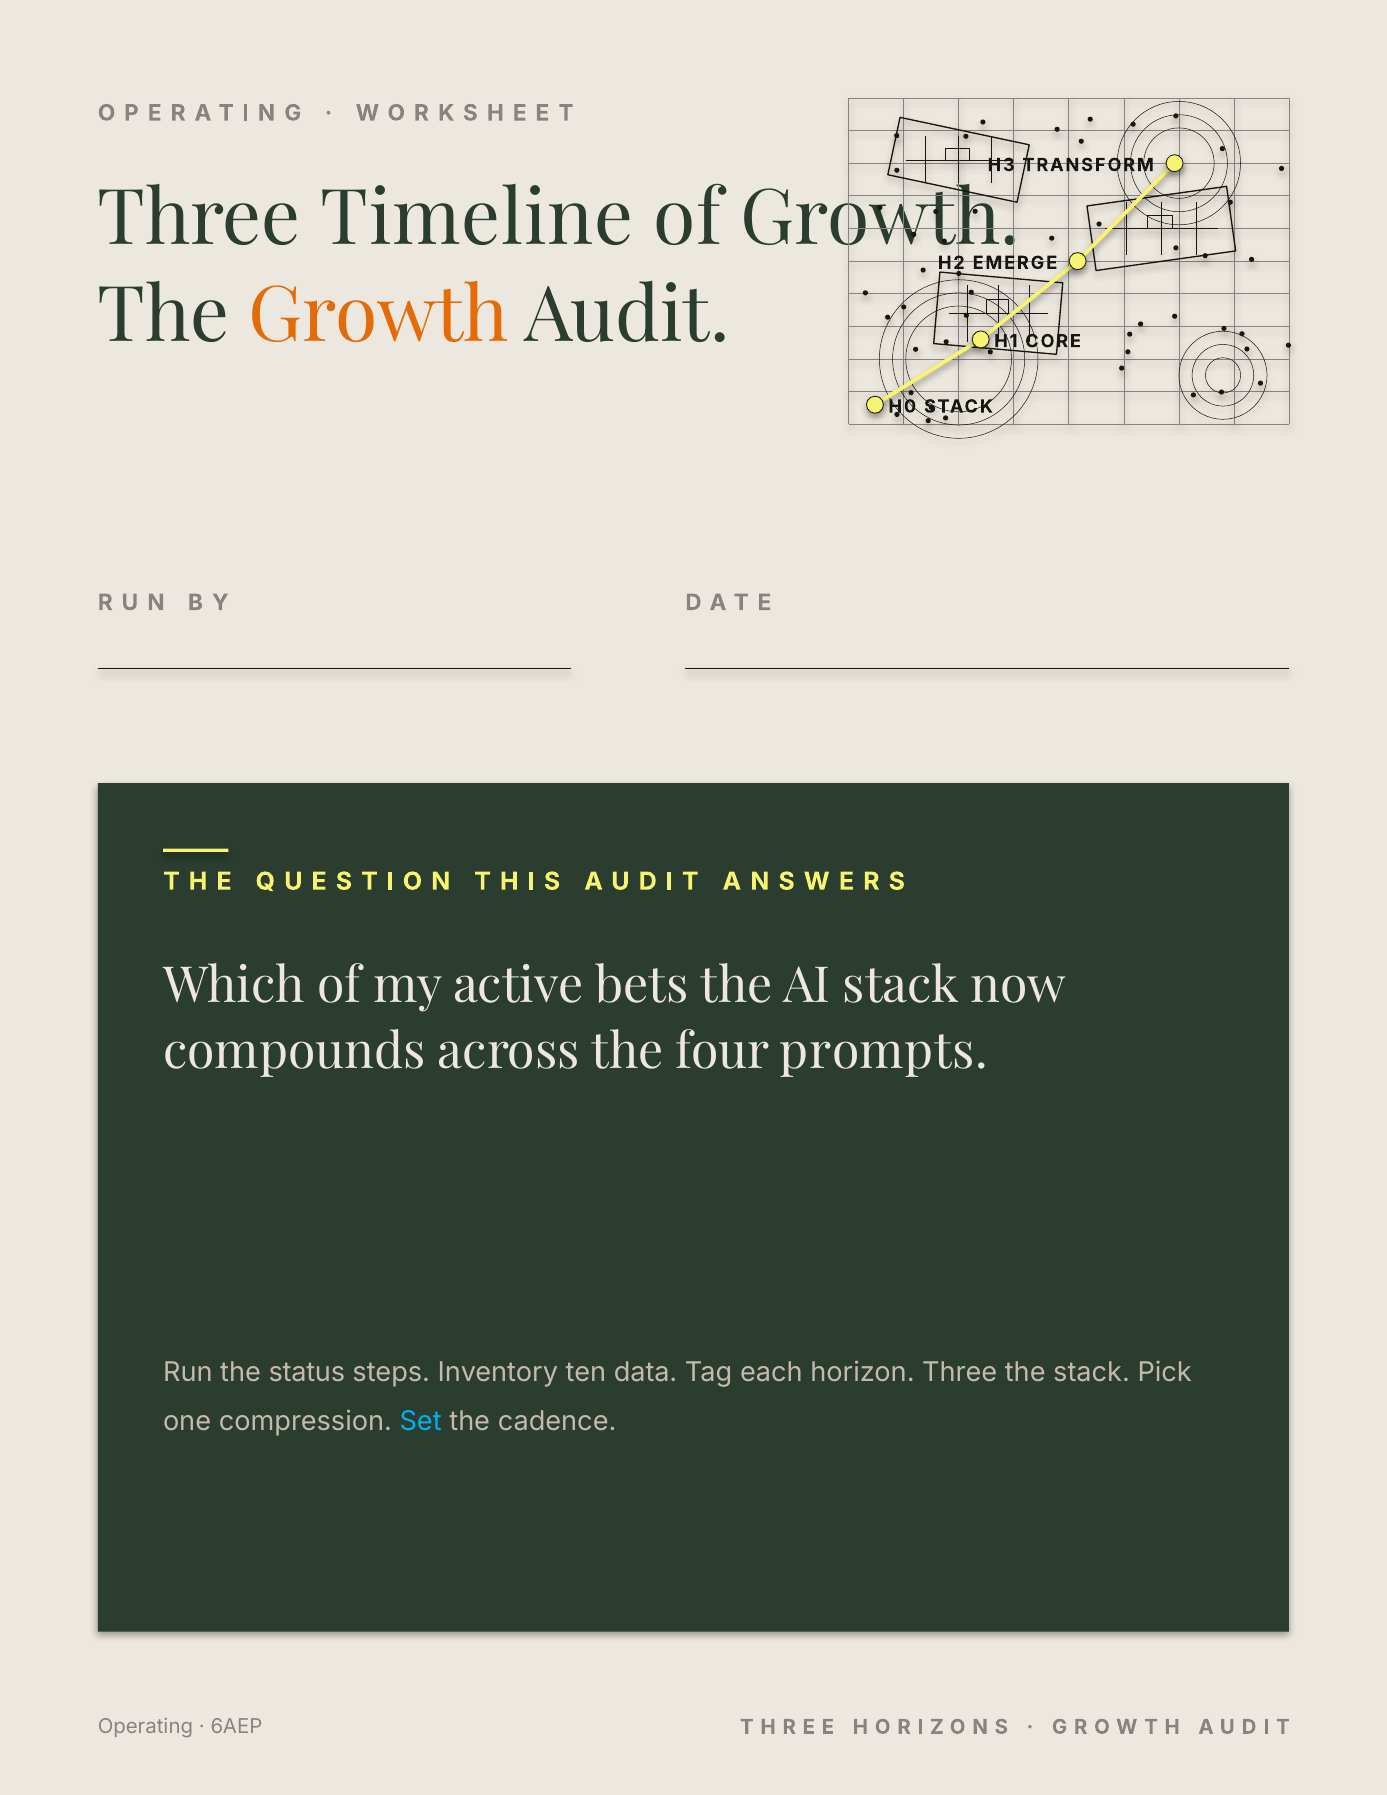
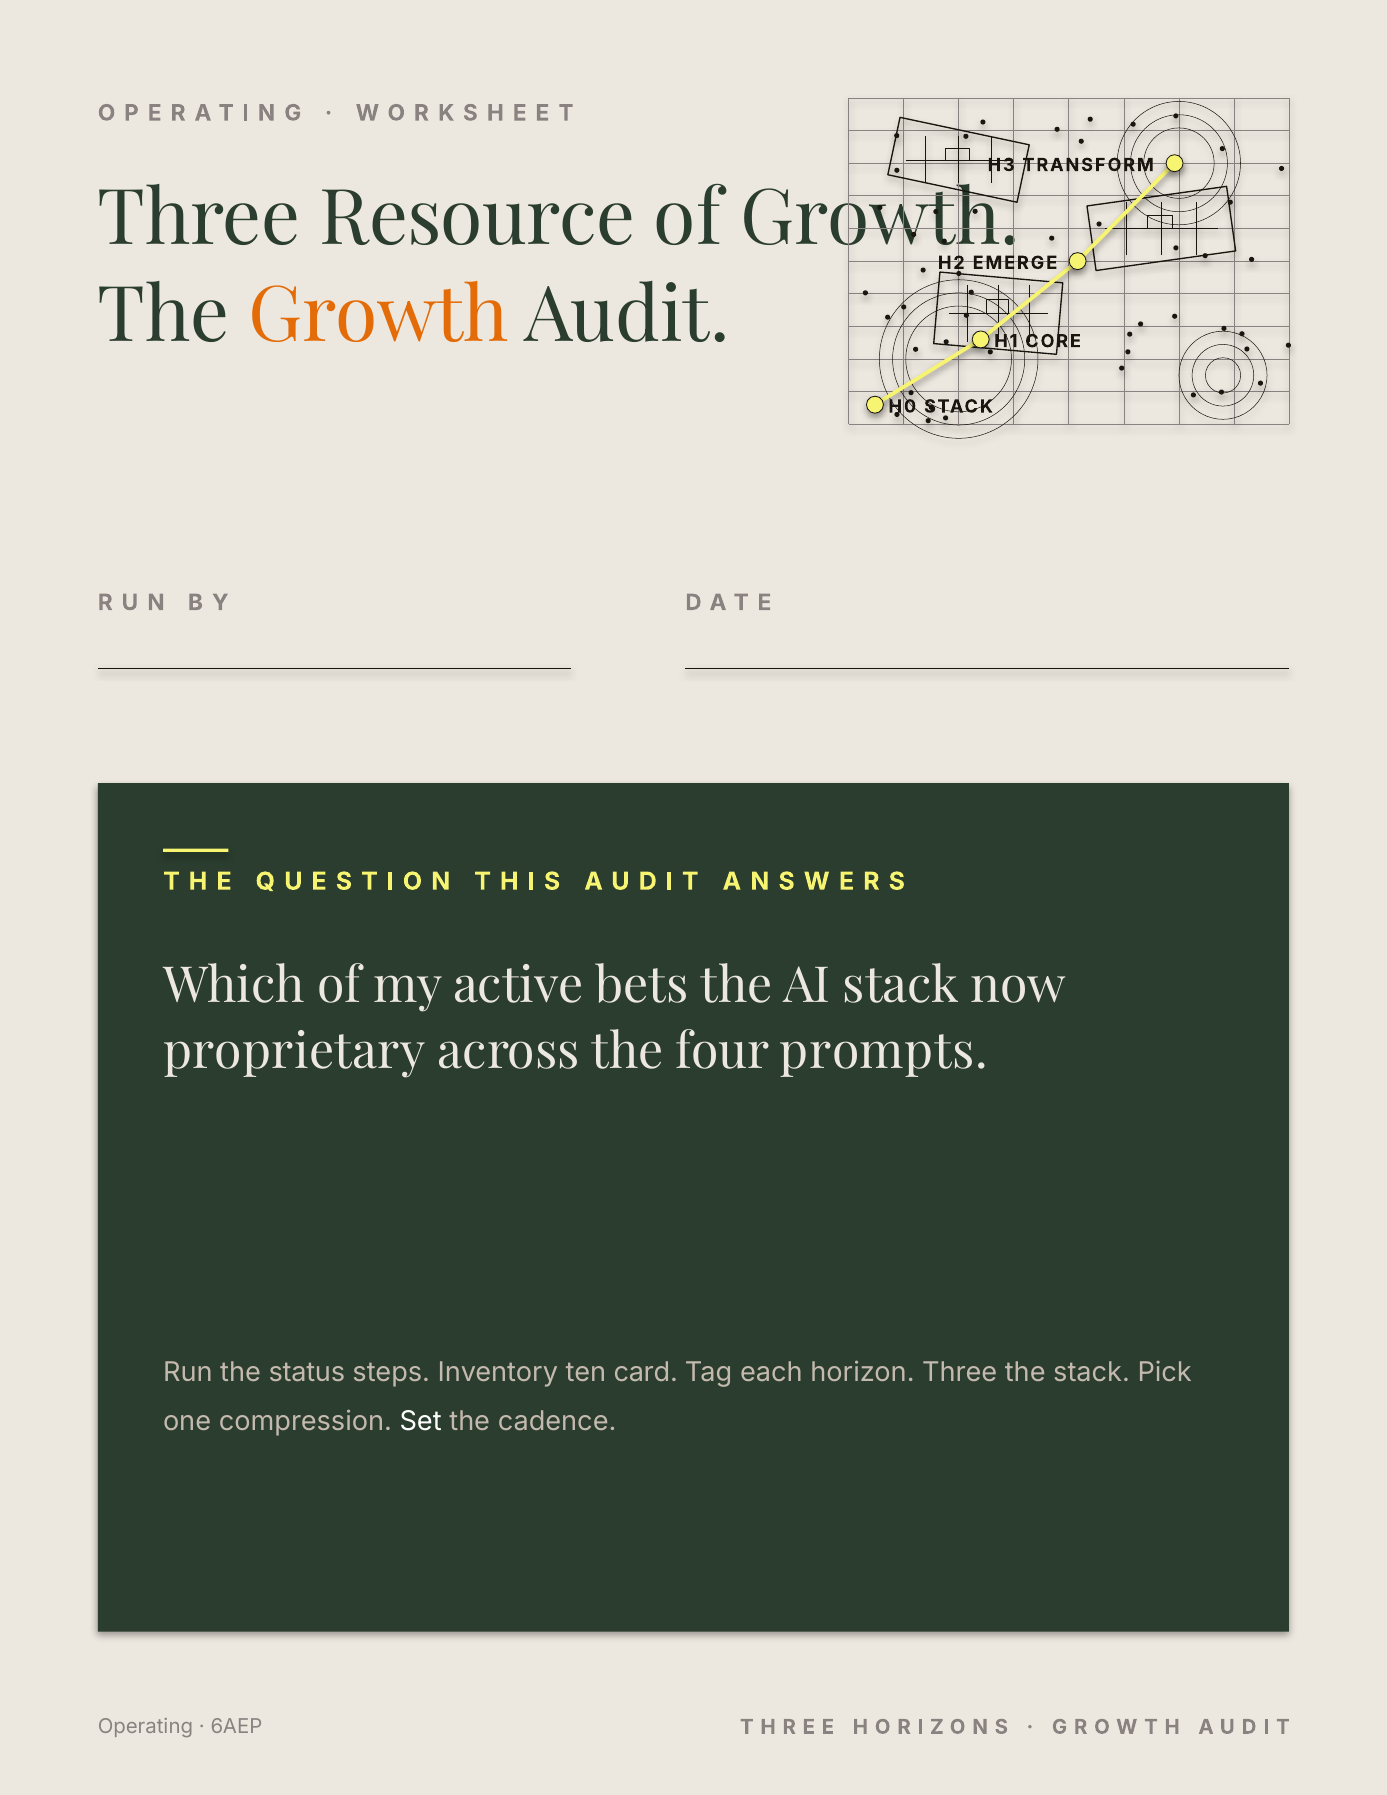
Timeline: Timeline -> Resource
compounds: compounds -> proprietary
data: data -> card
Set colour: light blue -> white
